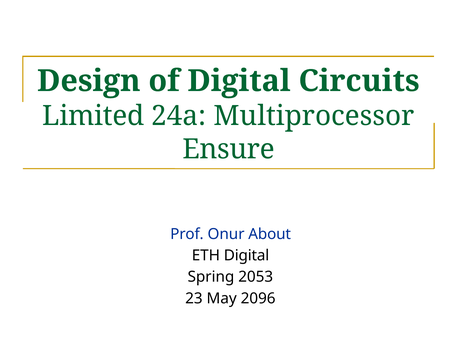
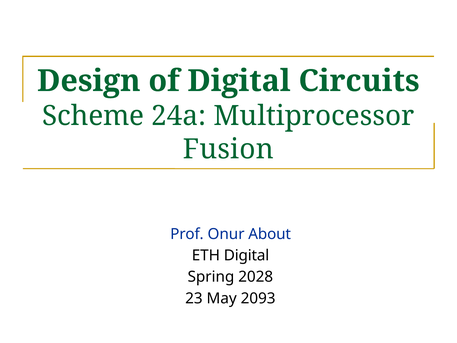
Limited: Limited -> Scheme
Ensure: Ensure -> Fusion
2053: 2053 -> 2028
2096: 2096 -> 2093
